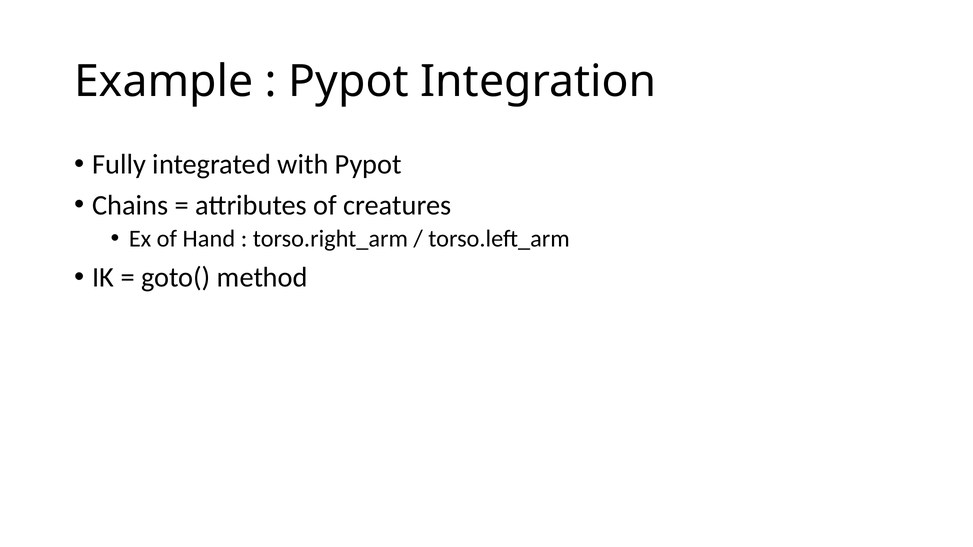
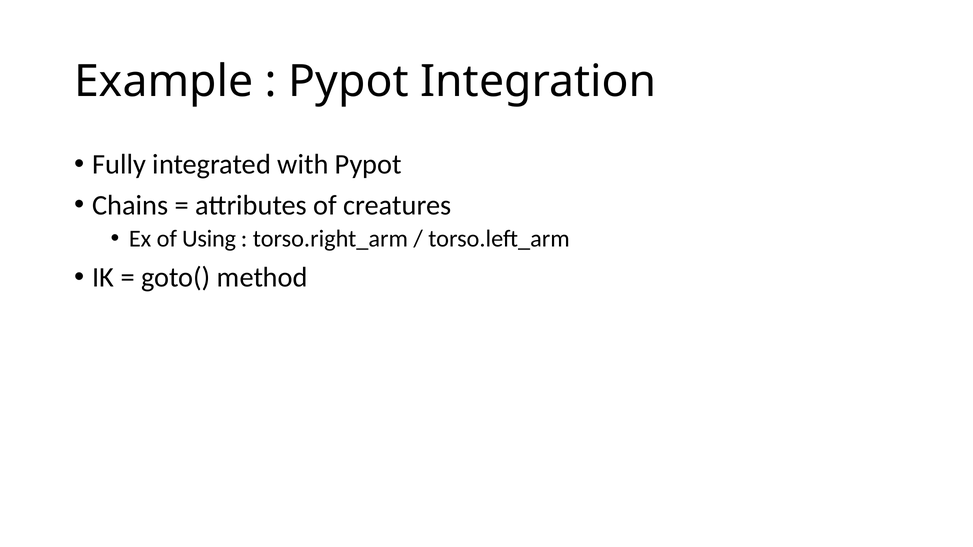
Hand: Hand -> Using
